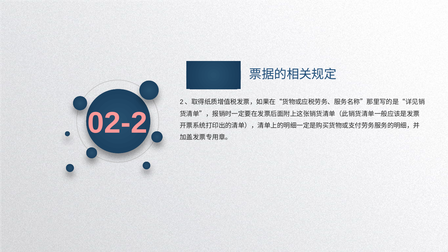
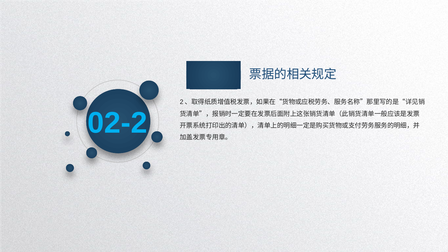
02-2 colour: pink -> light blue
